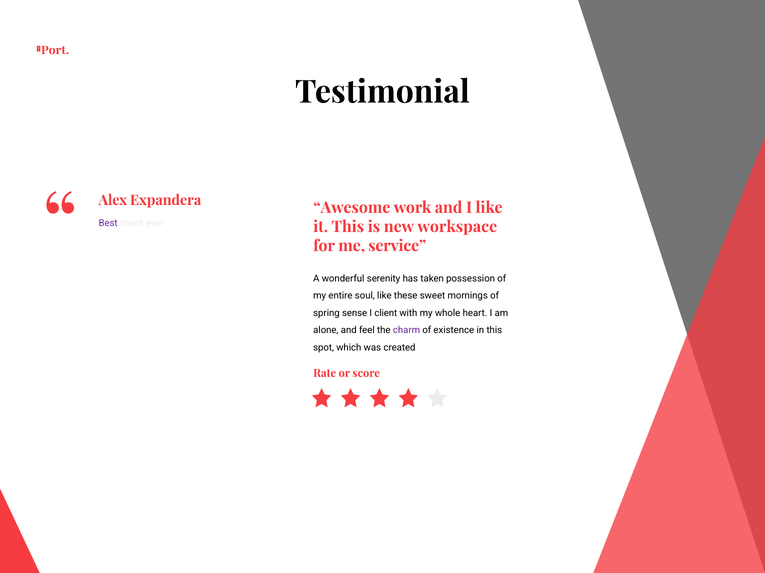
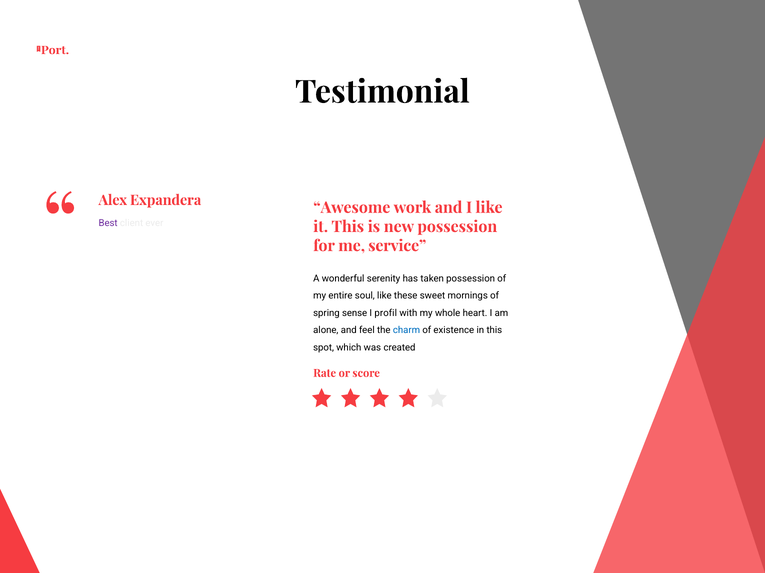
new workspace: workspace -> possession
I client: client -> profil
charm colour: purple -> blue
